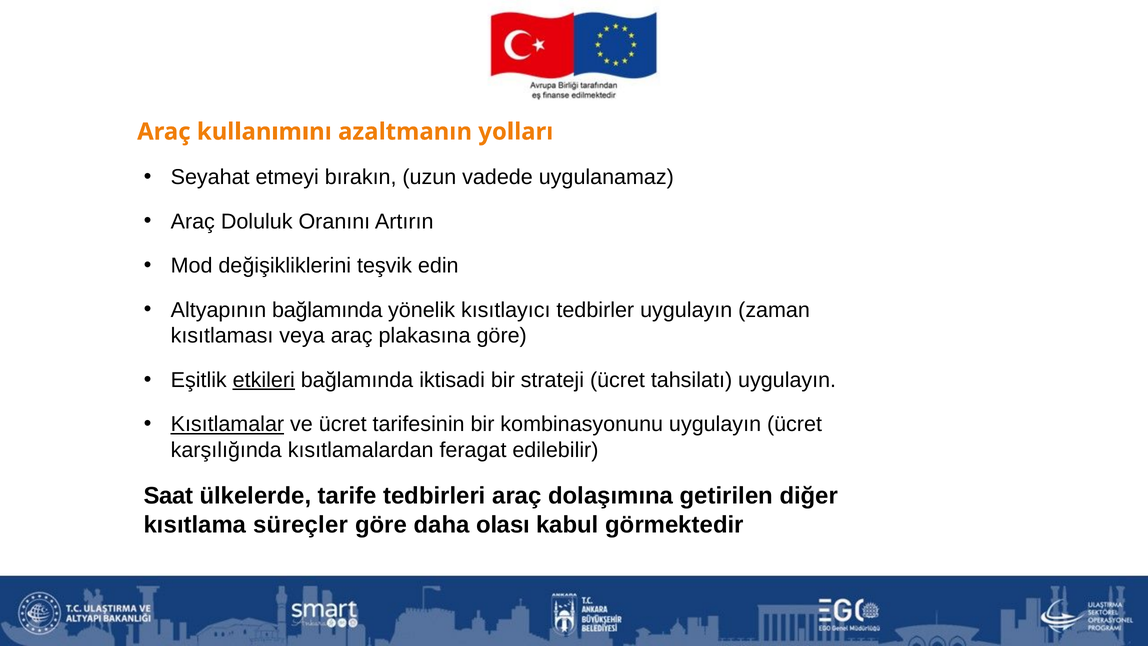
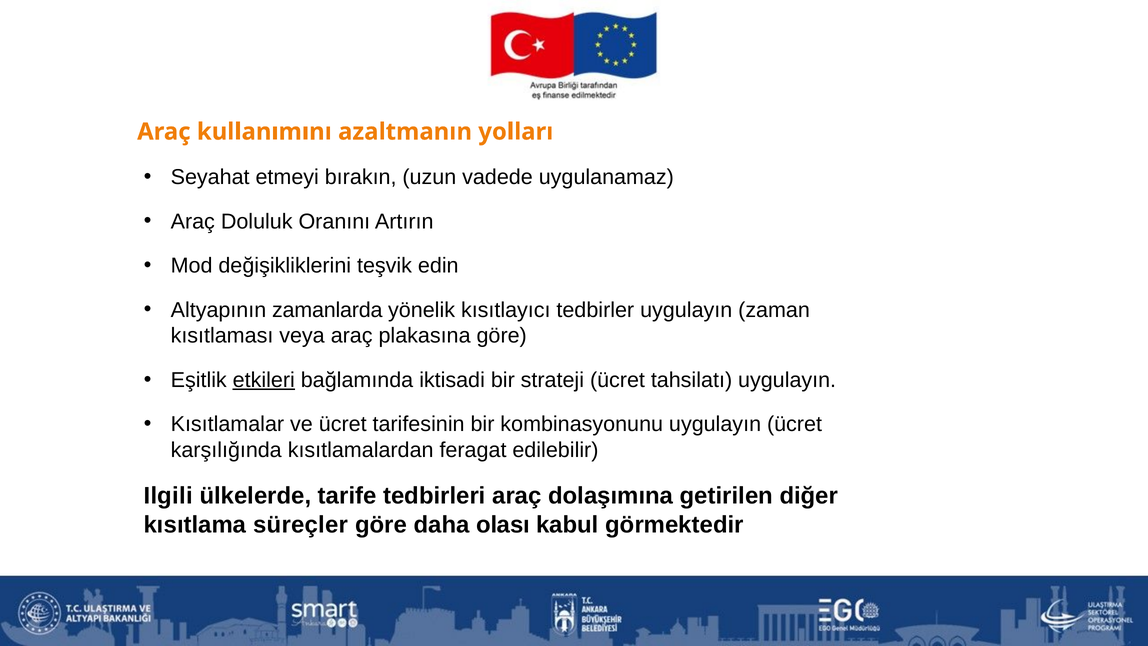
Altyapının bağlamında: bağlamında -> zamanlarda
Kısıtlamalar underline: present -> none
Saat: Saat -> Ilgili
